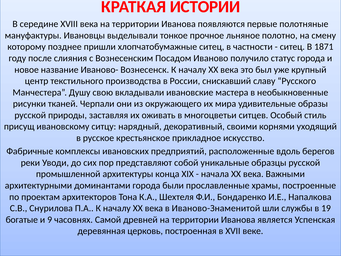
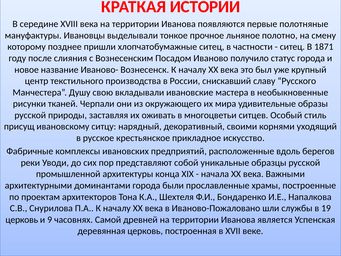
Иваново-Знаменитой: Иваново-Знаменитой -> Иваново-Пожаловано
богатые at (22, 219): богатые -> церковь
